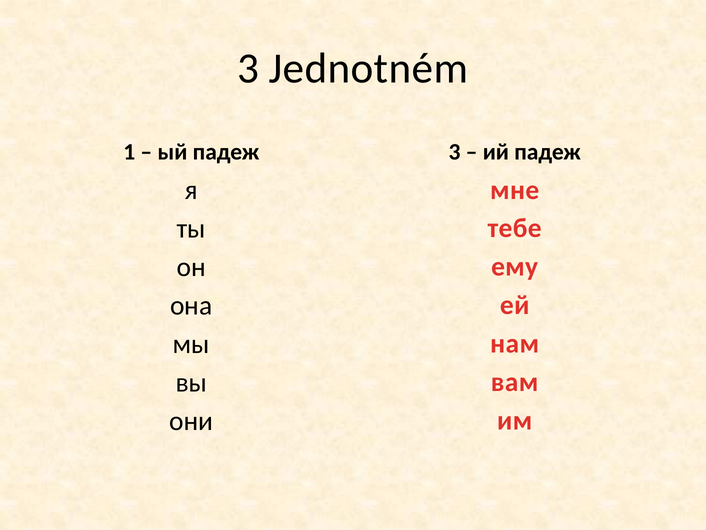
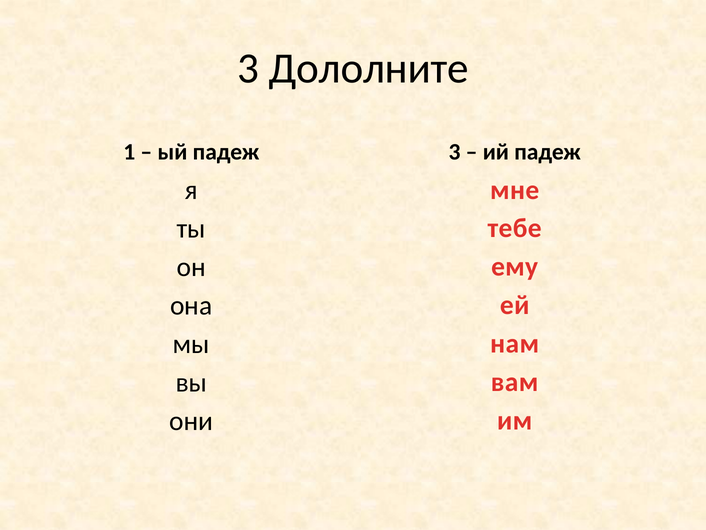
Jednotném: Jednotném -> Дололните
